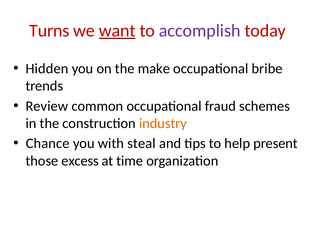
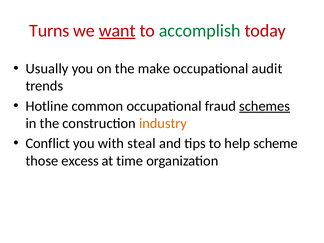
accomplish colour: purple -> green
Hidden: Hidden -> Usually
bribe: bribe -> audit
Review: Review -> Hotline
schemes underline: none -> present
Chance: Chance -> Conflict
present: present -> scheme
